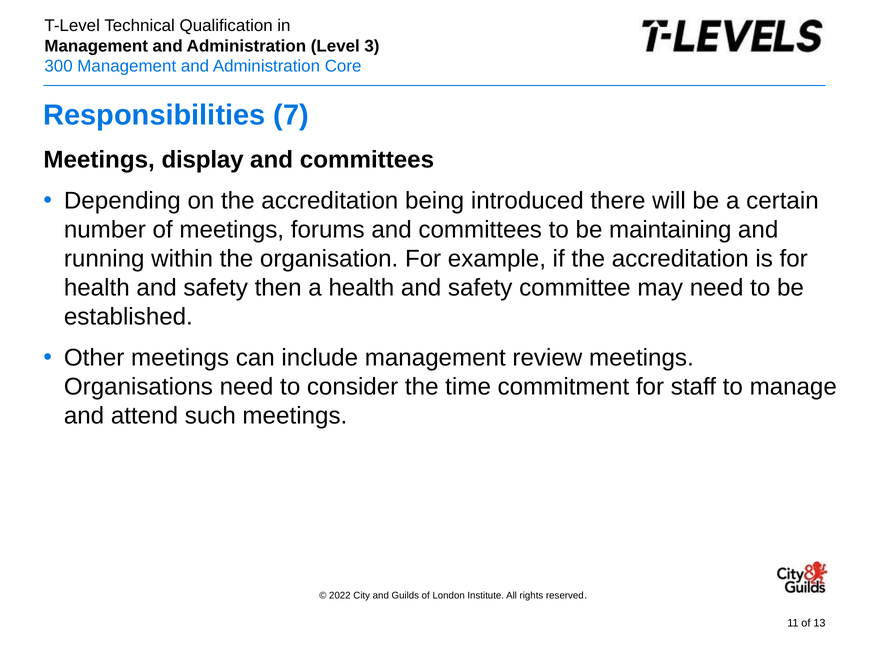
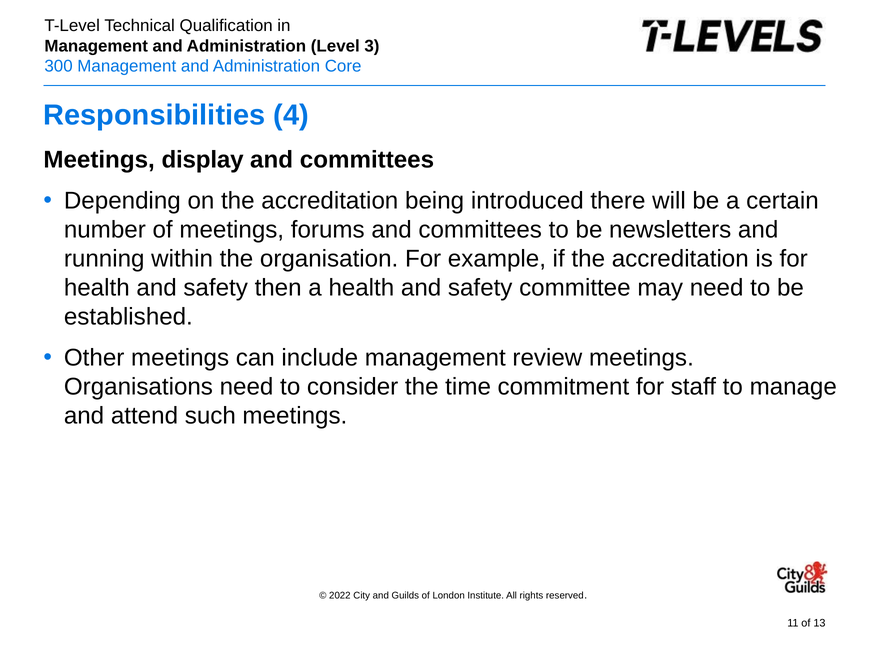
7: 7 -> 4
maintaining: maintaining -> newsletters
